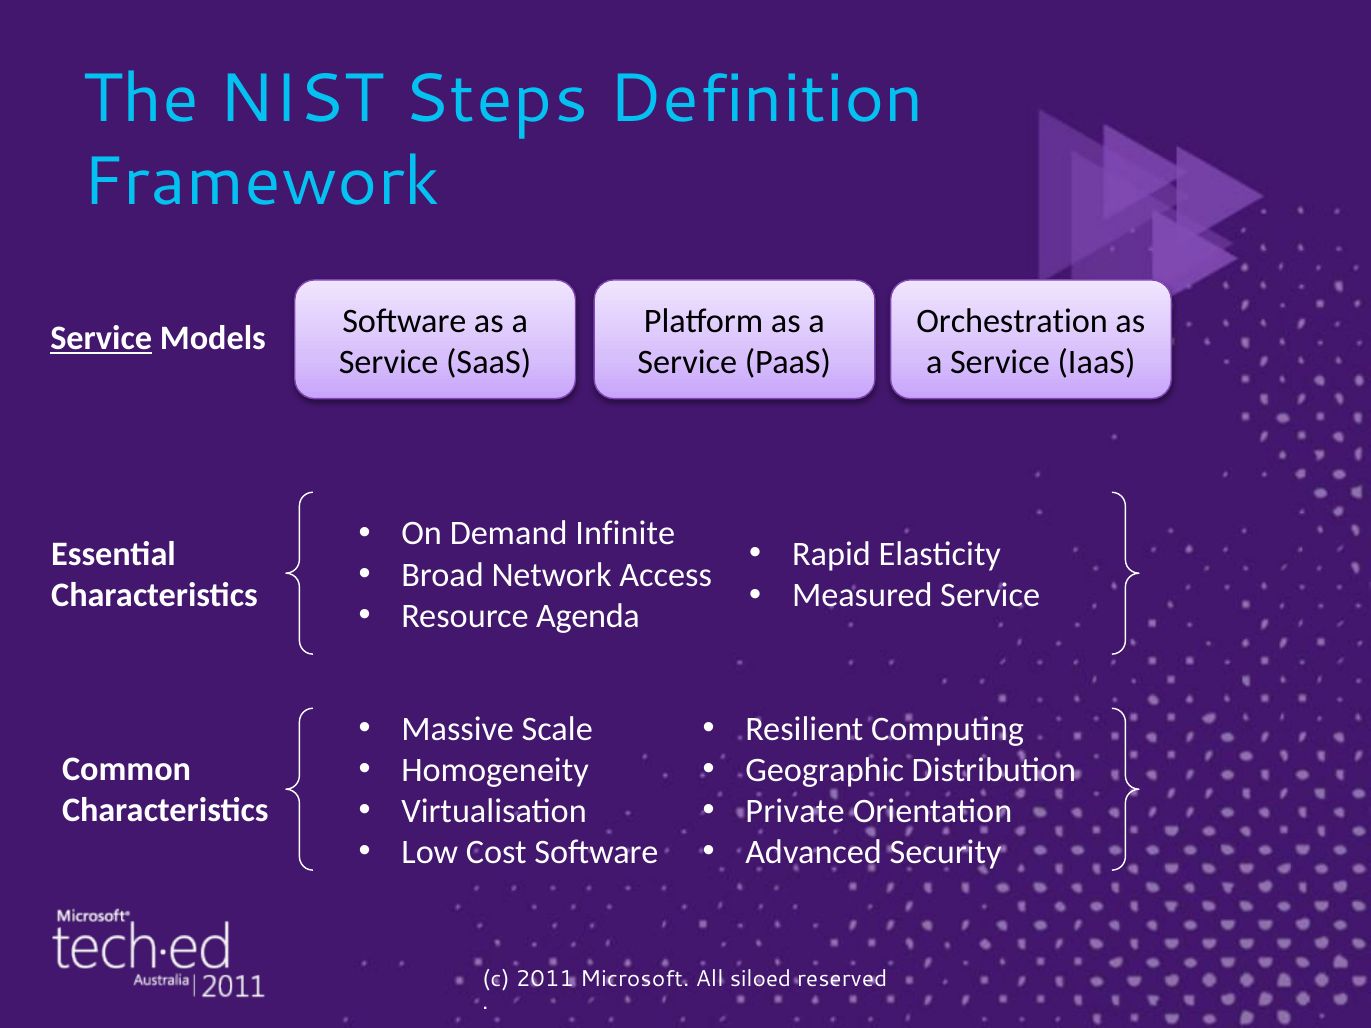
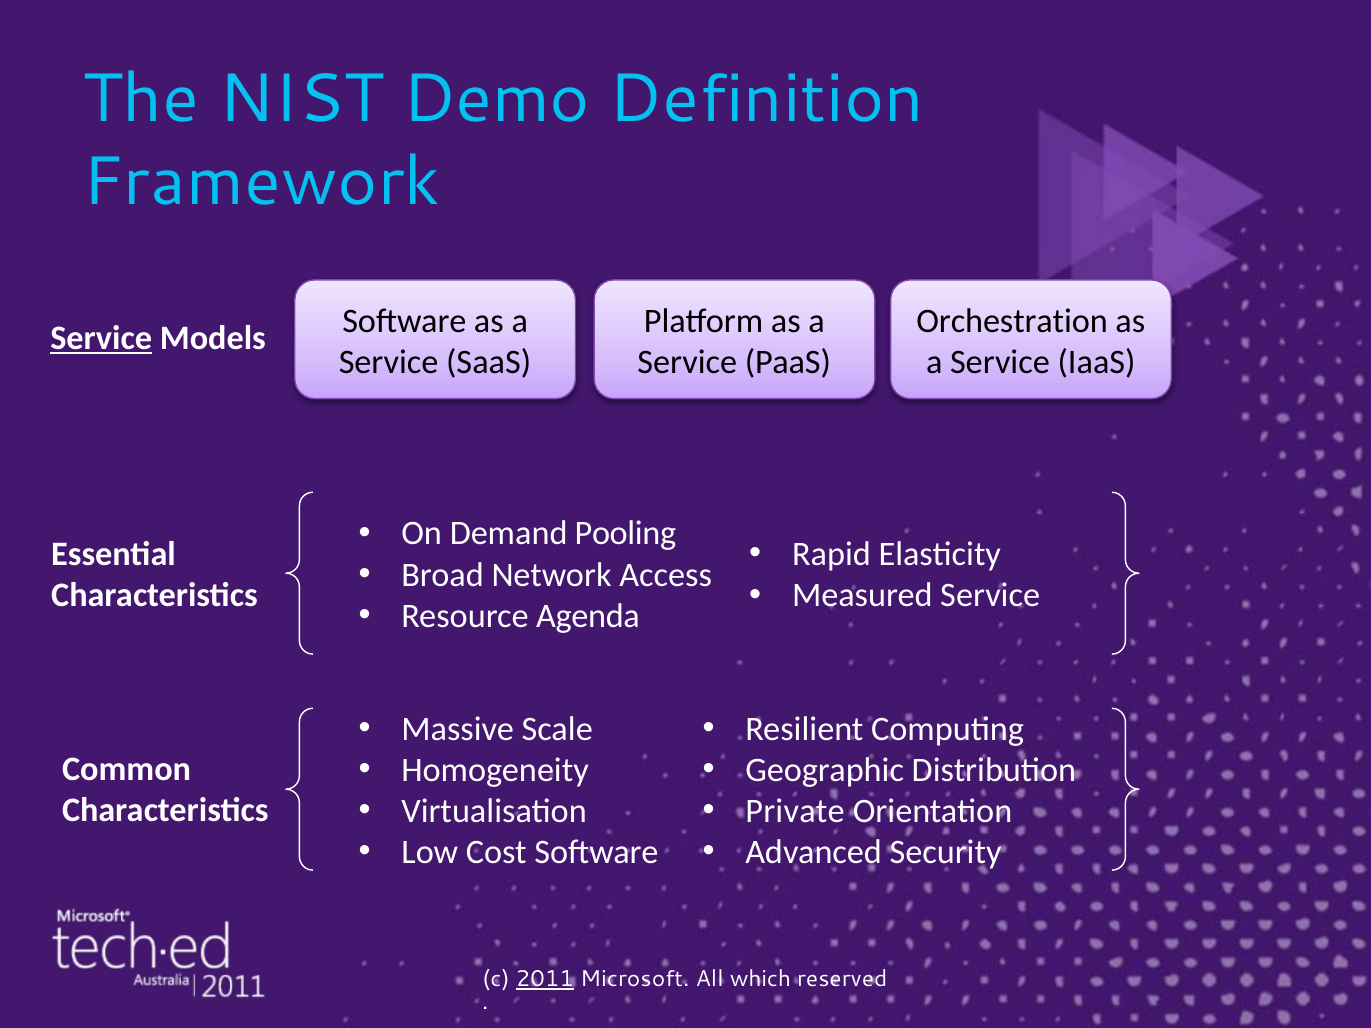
Steps: Steps -> Demo
Infinite: Infinite -> Pooling
2011 underline: none -> present
siloed: siloed -> which
